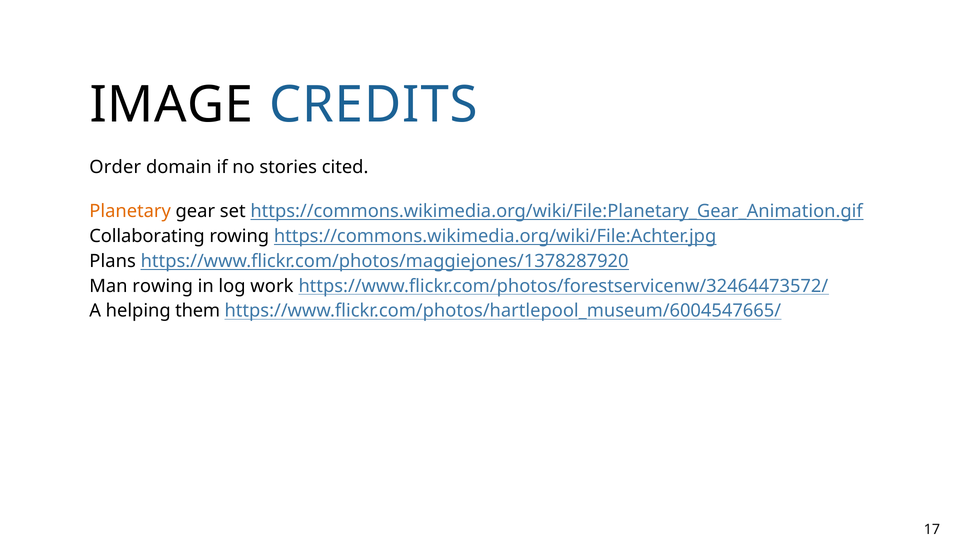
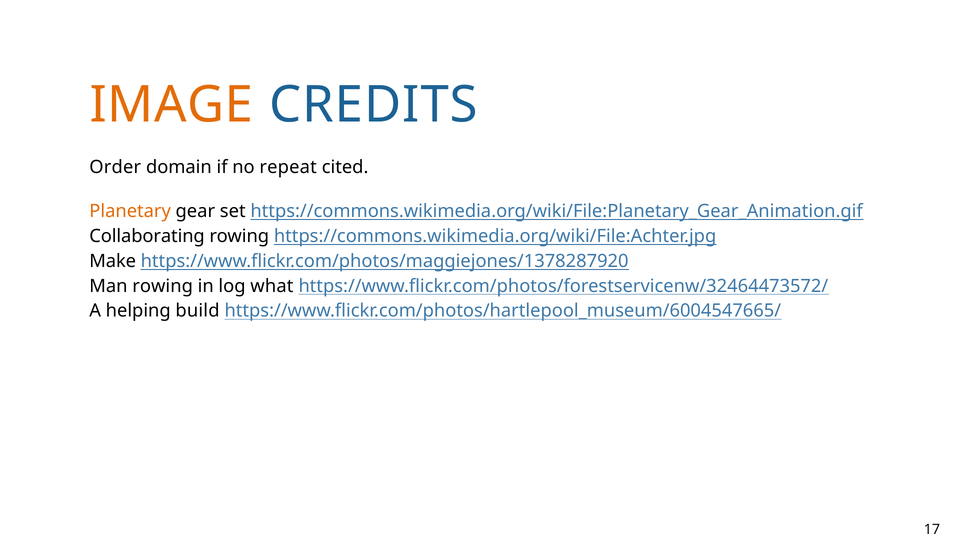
IMAGE colour: black -> orange
stories: stories -> repeat
Plans: Plans -> Make
work: work -> what
them: them -> build
